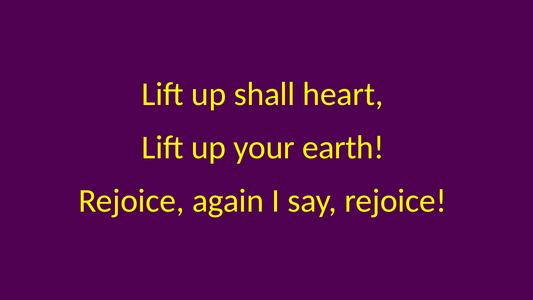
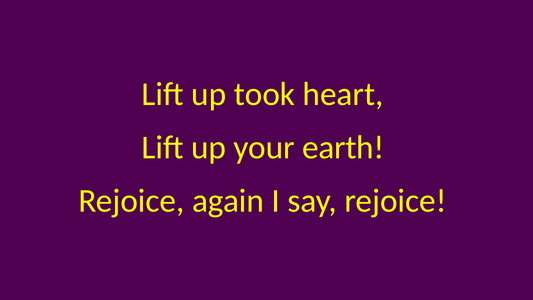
shall: shall -> took
